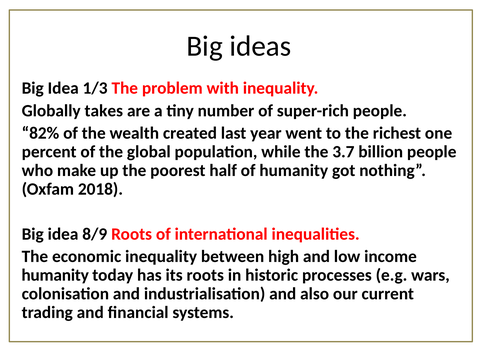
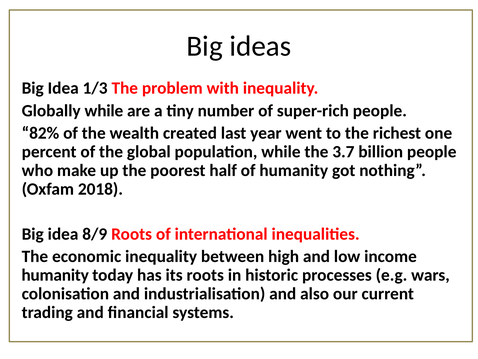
Globally takes: takes -> while
